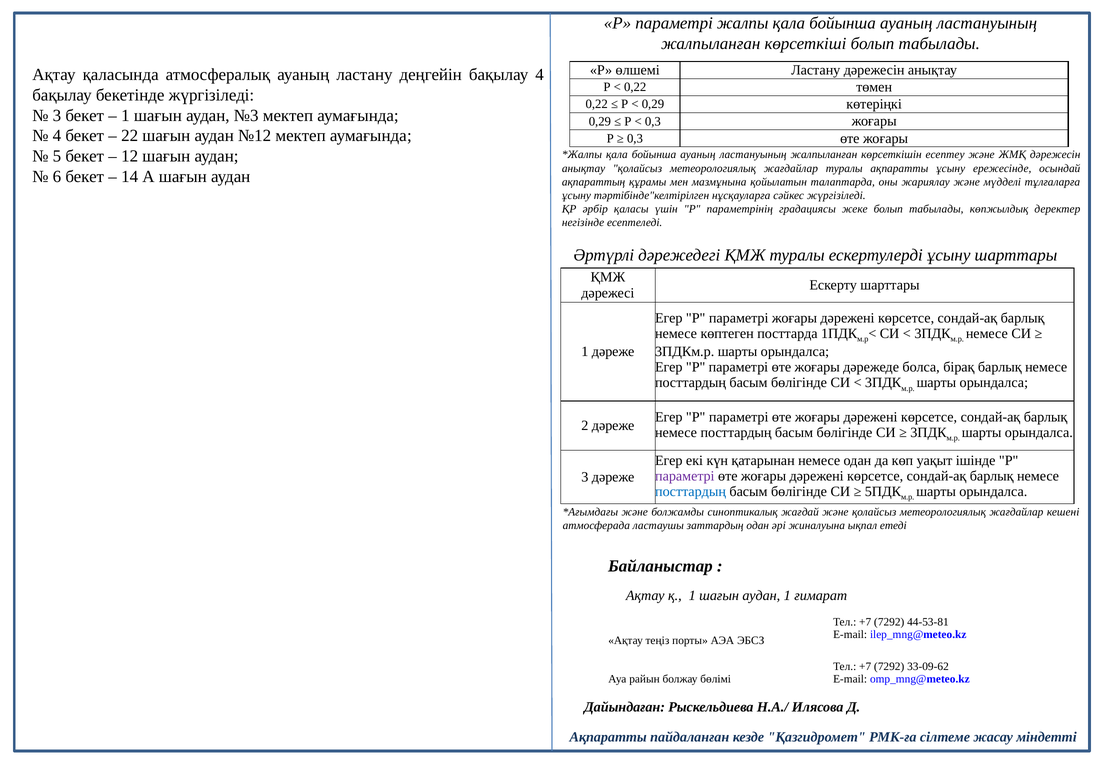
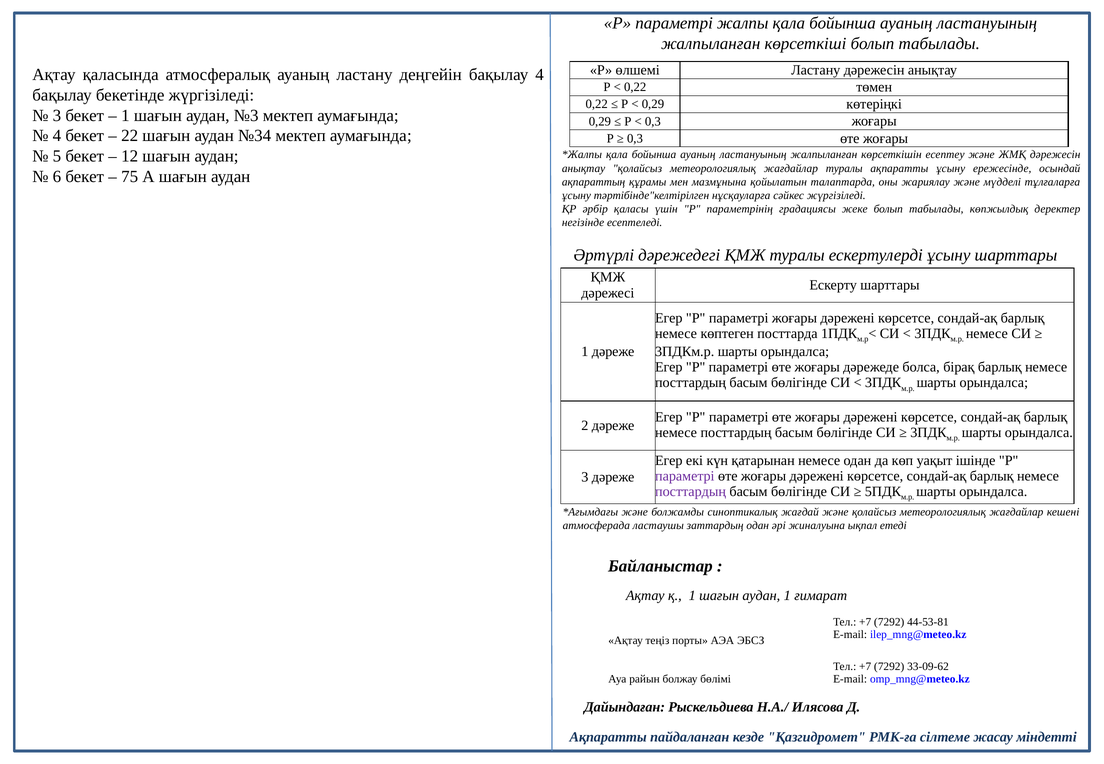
№12: №12 -> №34
14: 14 -> 75
посттардың at (691, 492) colour: blue -> purple
